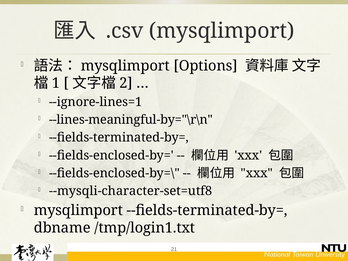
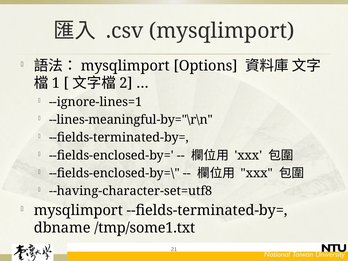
--mysqli-character-set=utf8: --mysqli-character-set=utf8 -> --having-character-set=utf8
/tmp/login1.txt: /tmp/login1.txt -> /tmp/some1.txt
